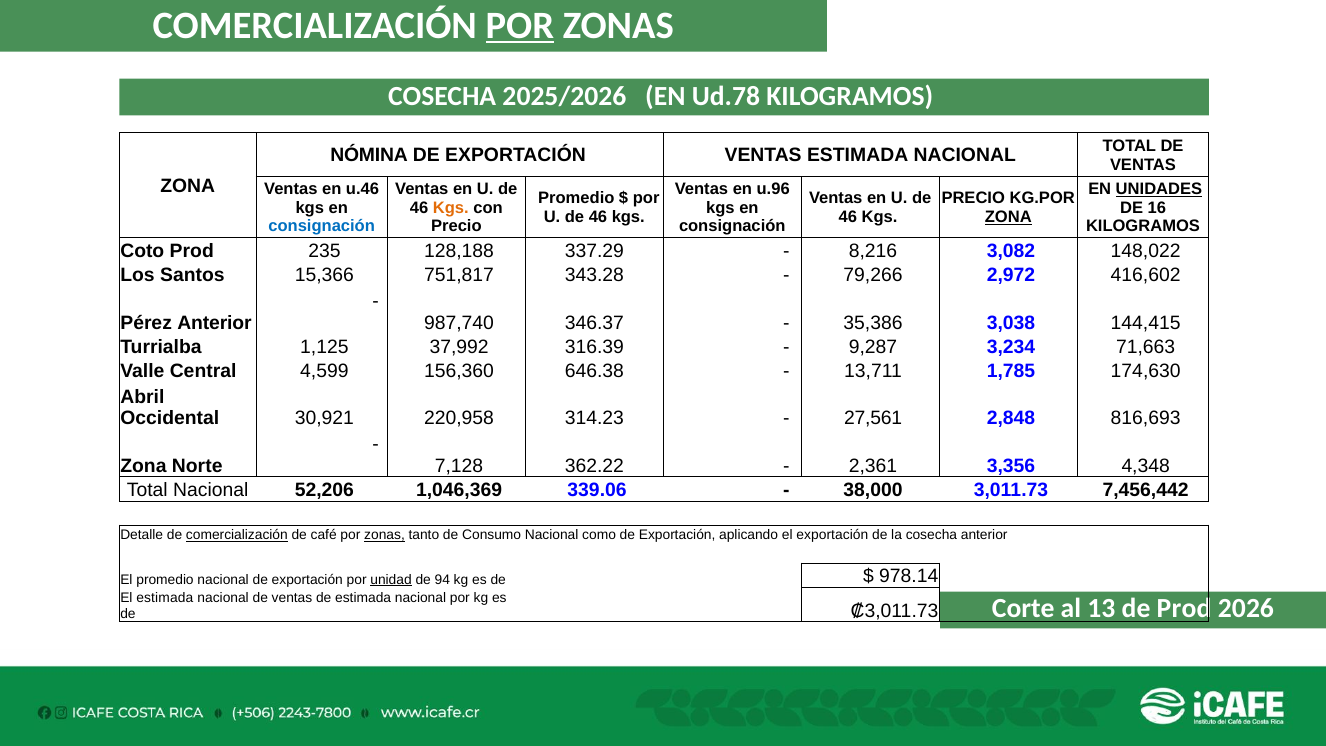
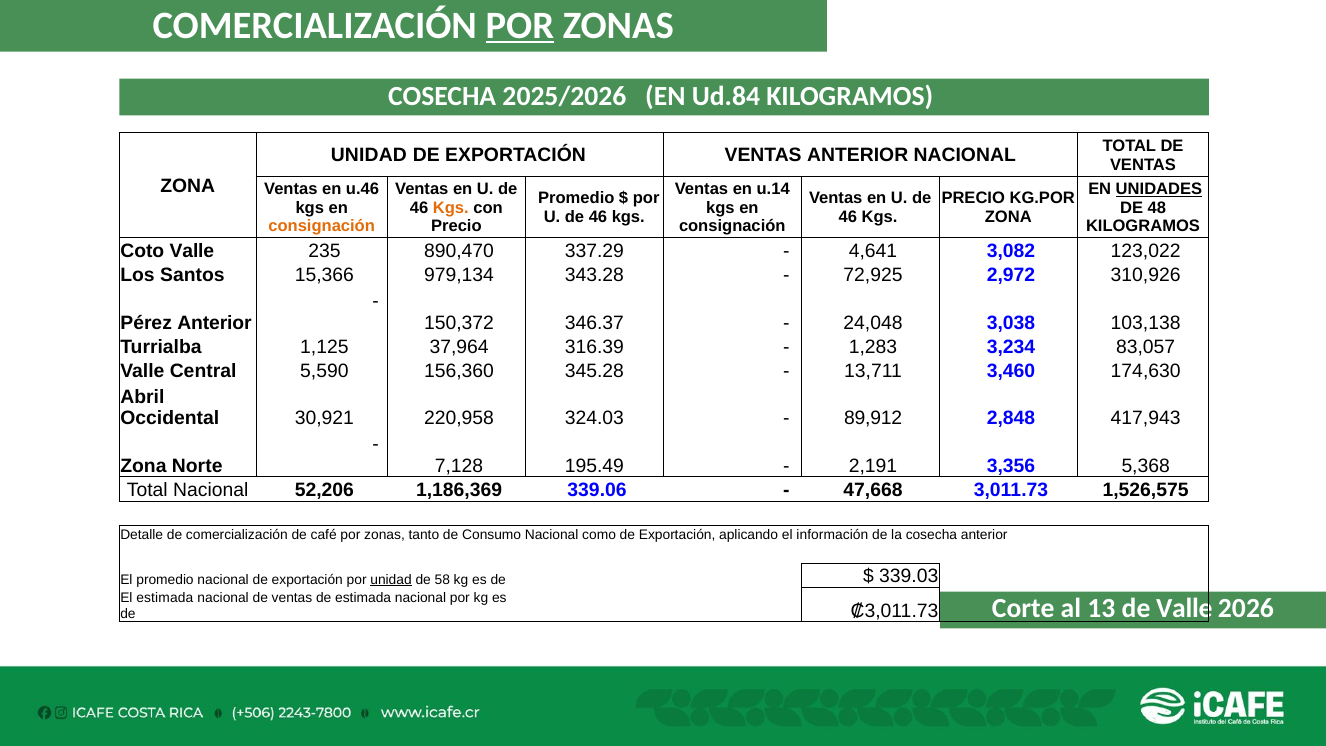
Ud.78: Ud.78 -> Ud.84
NÓMINA at (369, 155): NÓMINA -> UNIDAD
VENTAS ESTIMADA: ESTIMADA -> ANTERIOR
u.96: u.96 -> u.14
16: 16 -> 48
ZONA at (1008, 217) underline: present -> none
consignación at (322, 226) colour: blue -> orange
Coto Prod: Prod -> Valle
128,188: 128,188 -> 890,470
8,216: 8,216 -> 4,641
148,022: 148,022 -> 123,022
751,817: 751,817 -> 979,134
79,266: 79,266 -> 72,925
416,602: 416,602 -> 310,926
987,740: 987,740 -> 150,372
35,386: 35,386 -> 24,048
144,415: 144,415 -> 103,138
37,992: 37,992 -> 37,964
9,287: 9,287 -> 1,283
71,663: 71,663 -> 83,057
4,599: 4,599 -> 5,590
646.38: 646.38 -> 345.28
1,785: 1,785 -> 3,460
314.23: 314.23 -> 324.03
27,561: 27,561 -> 89,912
816,693: 816,693 -> 417,943
362.22: 362.22 -> 195.49
2,361: 2,361 -> 2,191
4,348: 4,348 -> 5,368
1,046,369: 1,046,369 -> 1,186,369
38,000: 38,000 -> 47,668
7,456,442: 7,456,442 -> 1,526,575
comercialización at (237, 535) underline: present -> none
zonas at (385, 535) underline: present -> none
el exportación: exportación -> información
94: 94 -> 58
978.14: 978.14 -> 339.03
de Prod: Prod -> Valle
